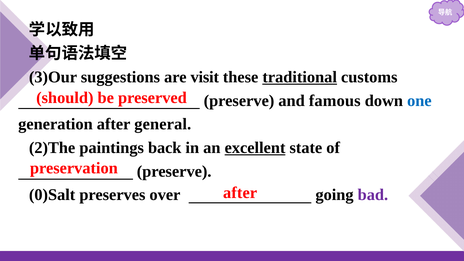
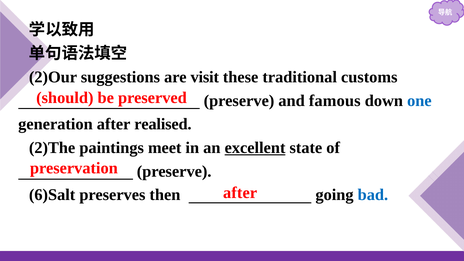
3)Our: 3)Our -> 2)Our
traditional underline: present -> none
general: general -> realised
back: back -> meet
0)Salt: 0)Salt -> 6)Salt
over: over -> then
bad colour: purple -> blue
